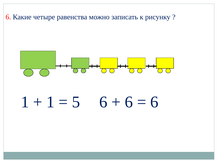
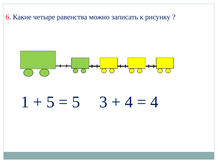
1 at (50, 102): 1 -> 5
5 6: 6 -> 3
6 at (129, 102): 6 -> 4
6 at (154, 102): 6 -> 4
